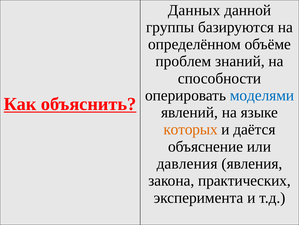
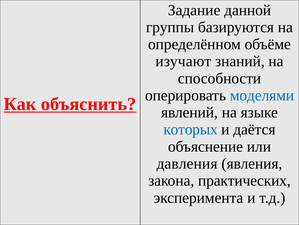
Данных: Данных -> Задание
проблем: проблем -> изучают
которых colour: orange -> blue
